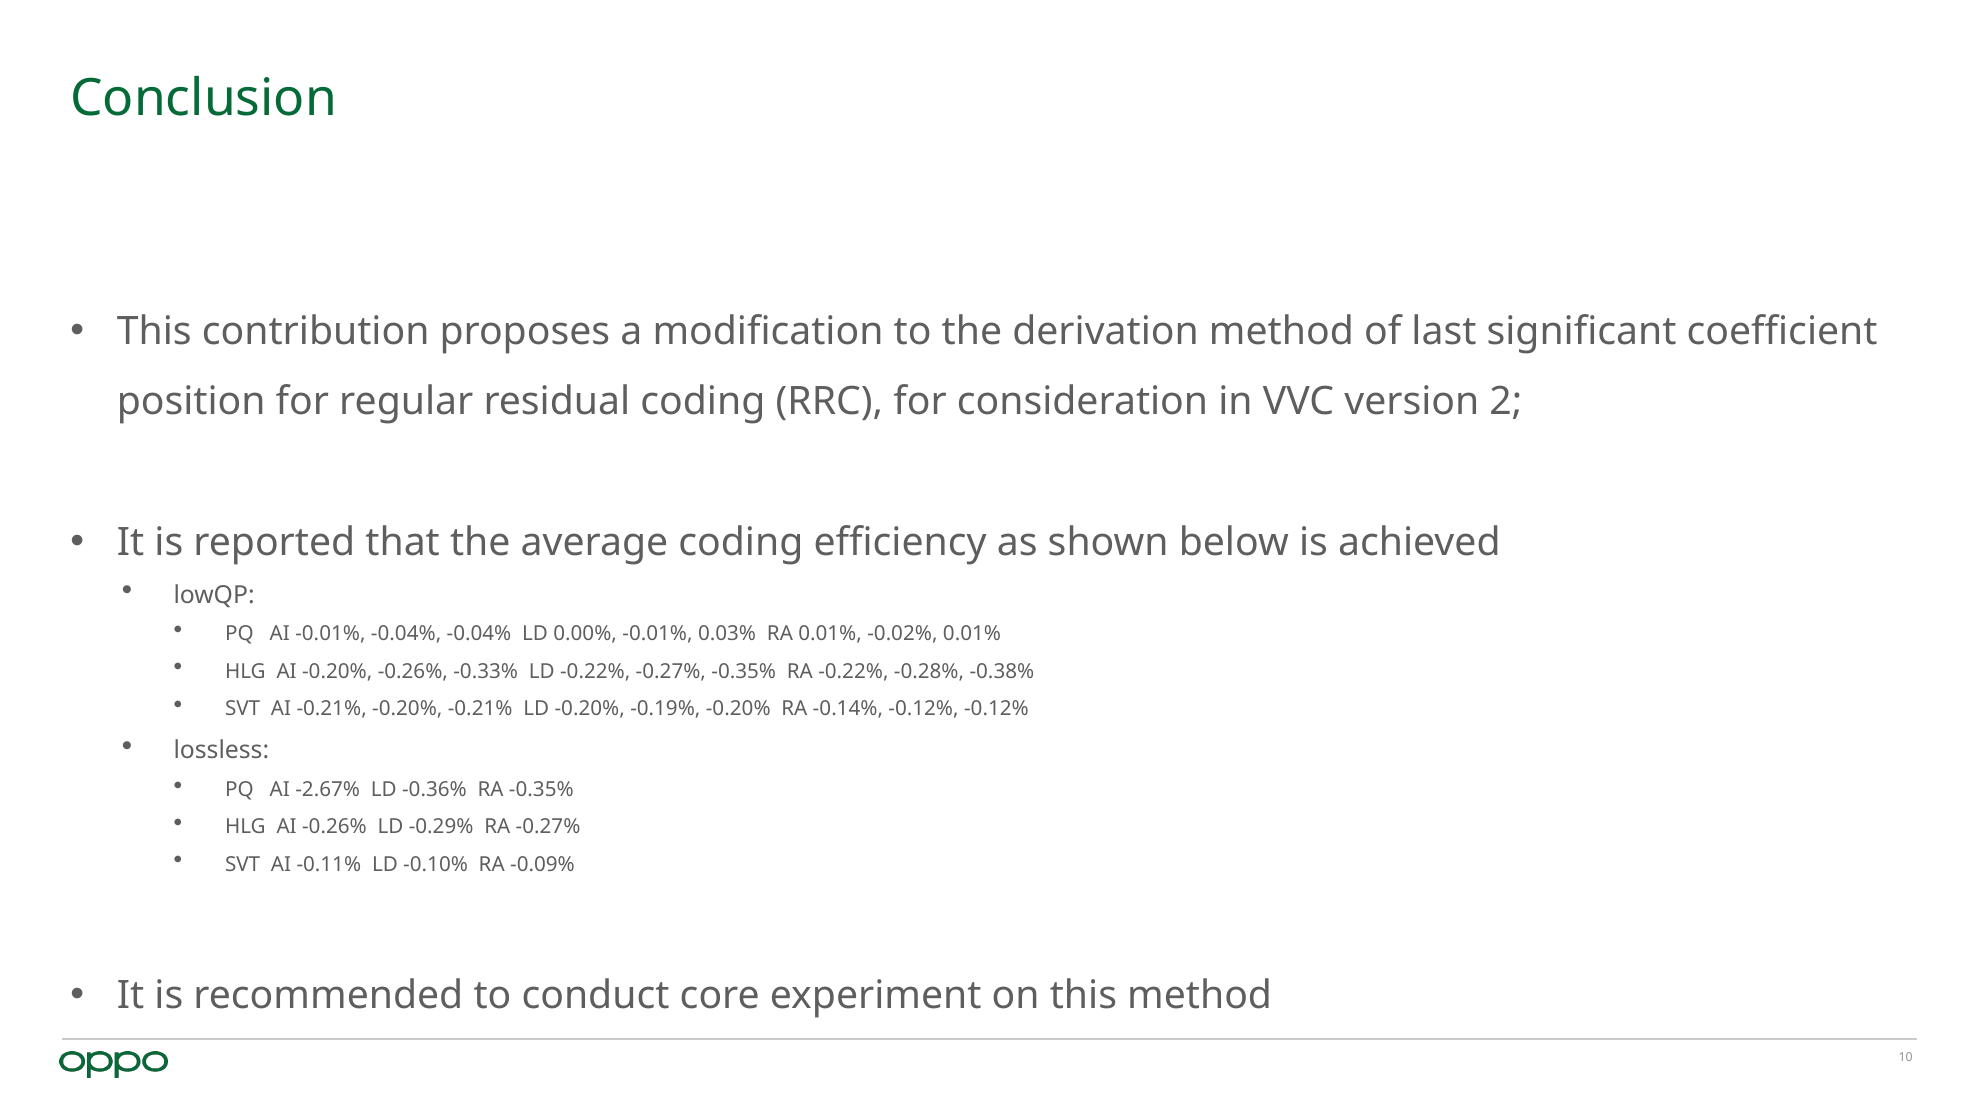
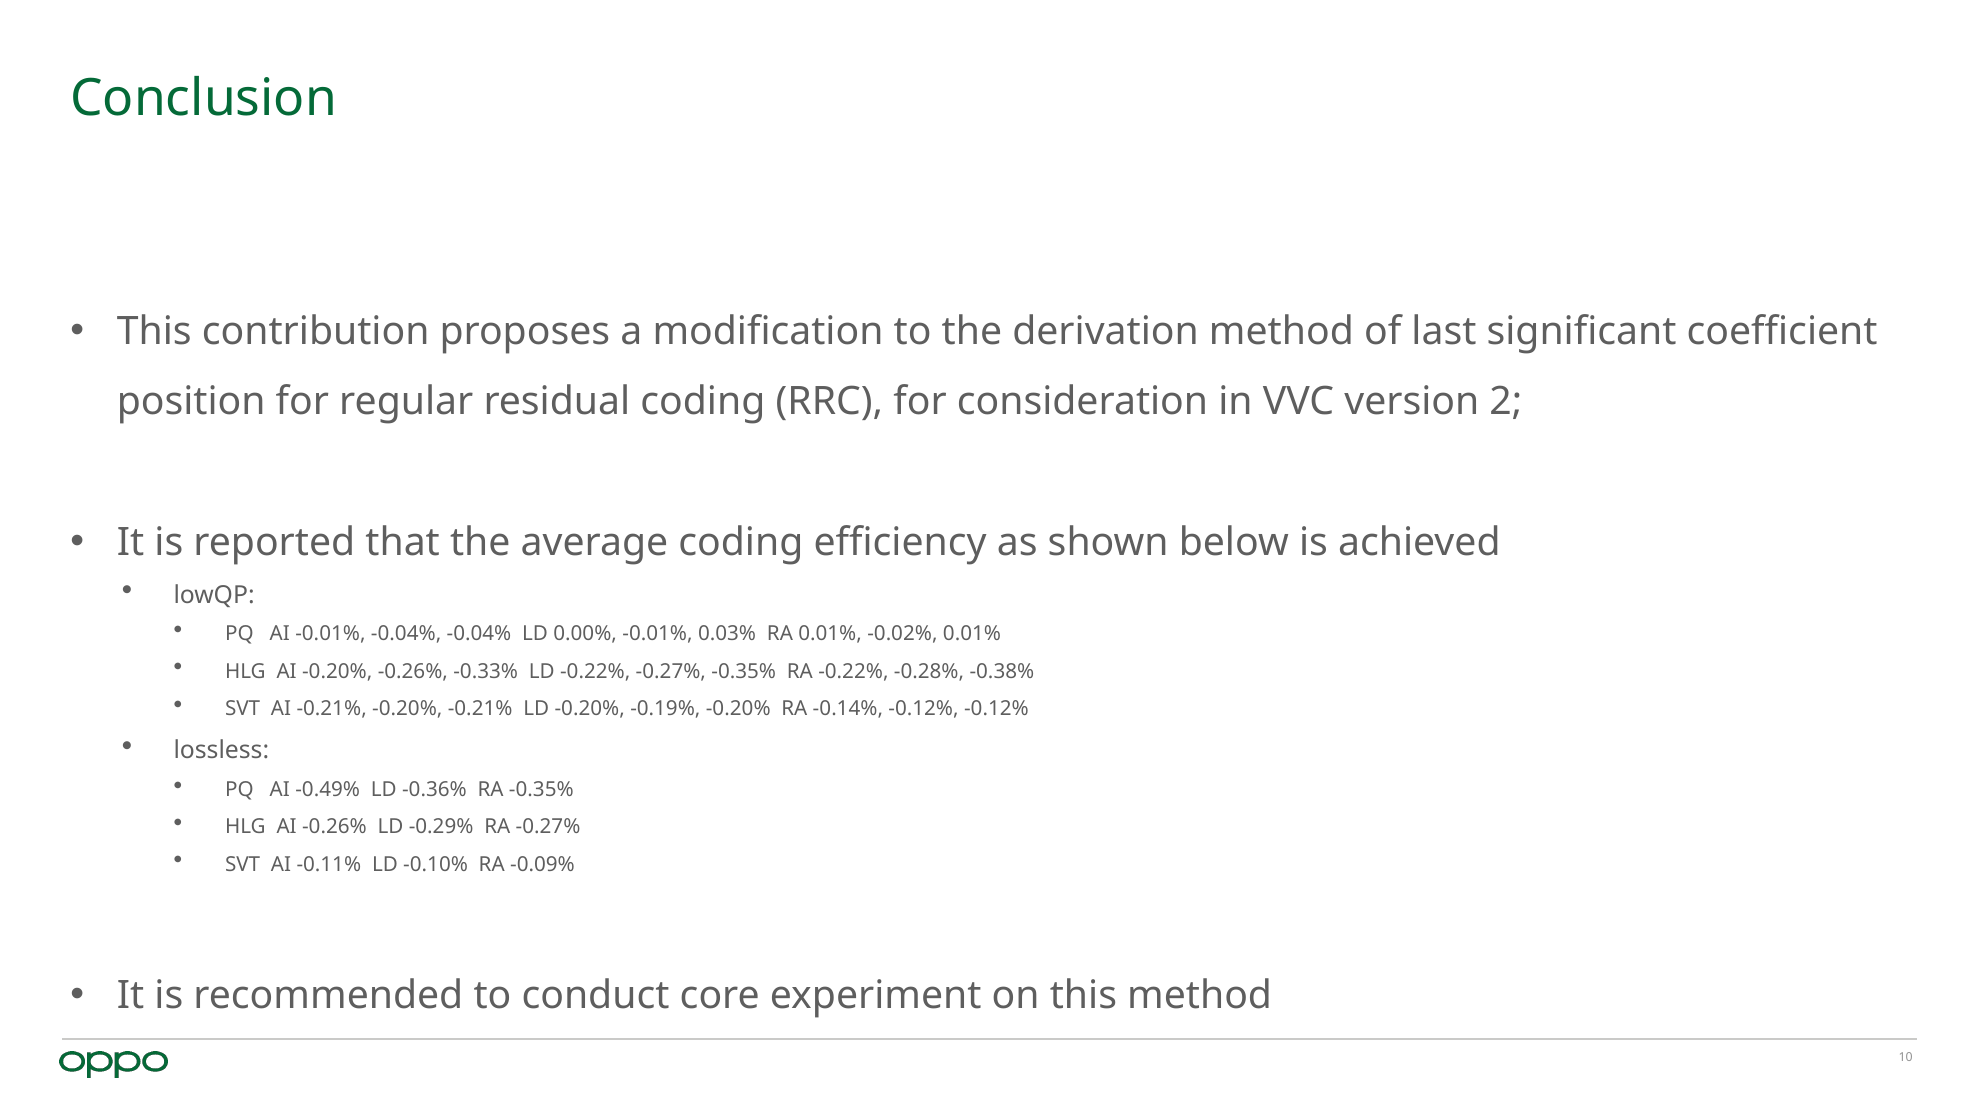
-2.67%: -2.67% -> -0.49%
